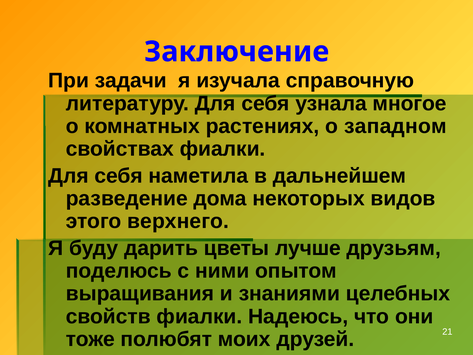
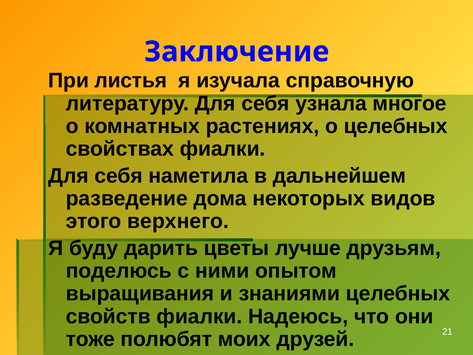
задачи: задачи -> листья
о западном: западном -> целебных
